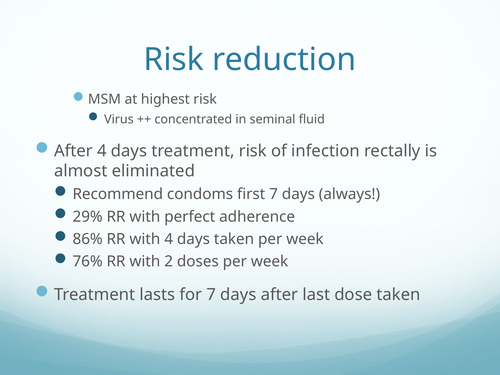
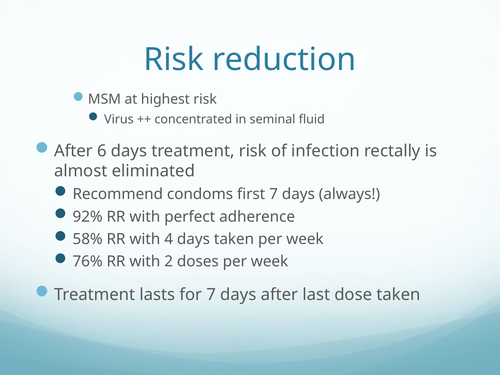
After 4: 4 -> 6
29%: 29% -> 92%
86%: 86% -> 58%
